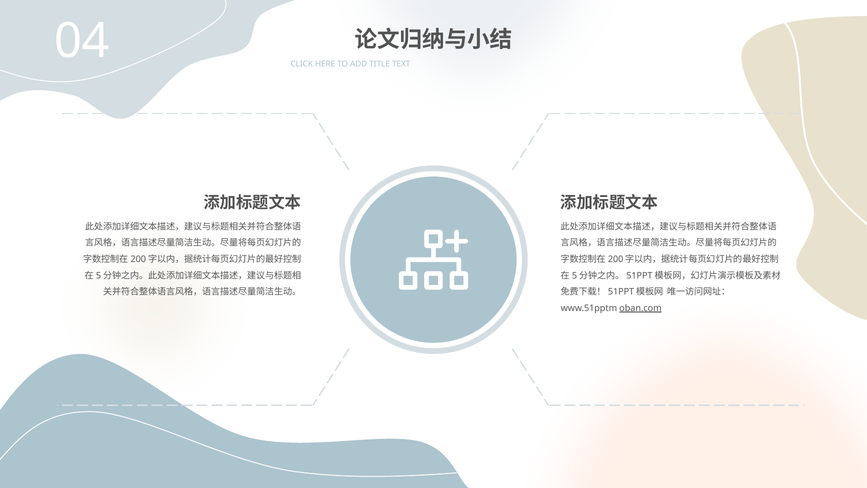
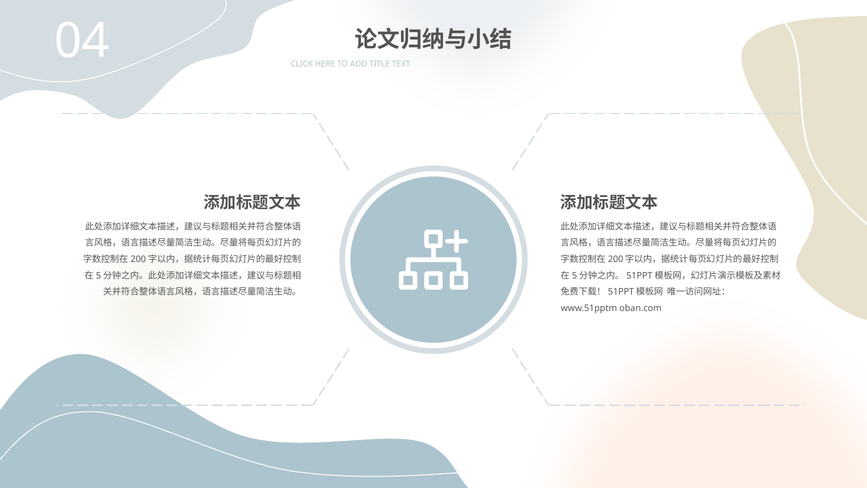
oban.com underline: present -> none
